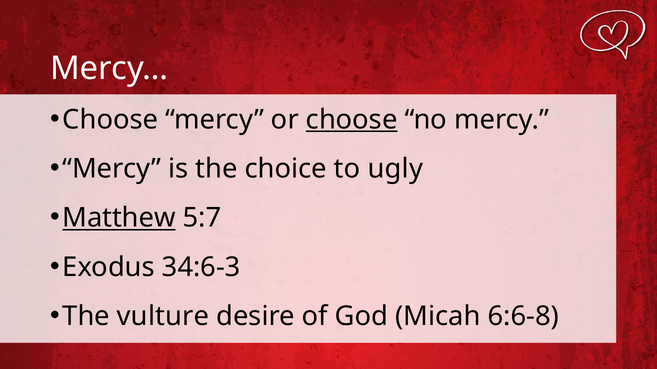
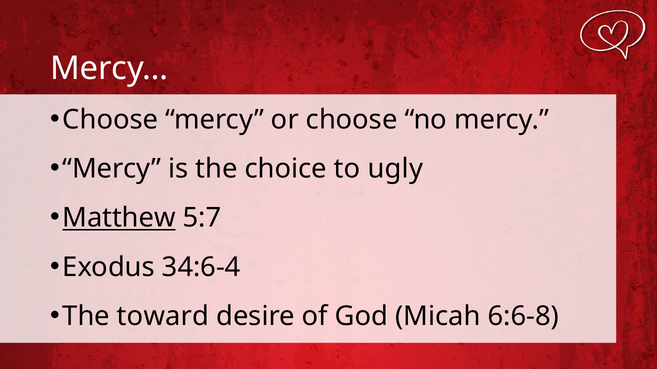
choose at (352, 120) underline: present -> none
34:6-3: 34:6-3 -> 34:6-4
vulture: vulture -> toward
